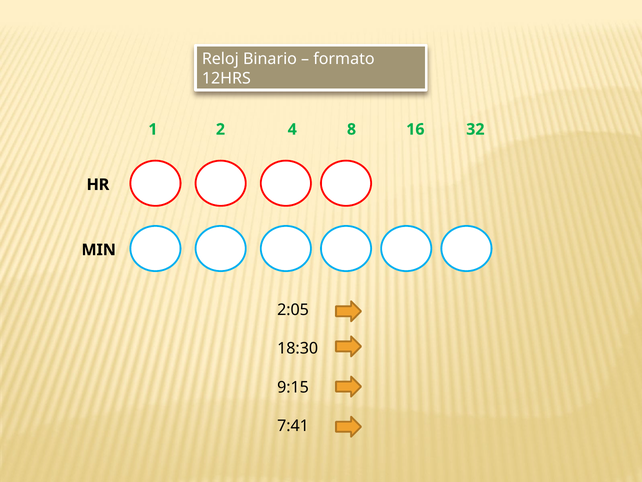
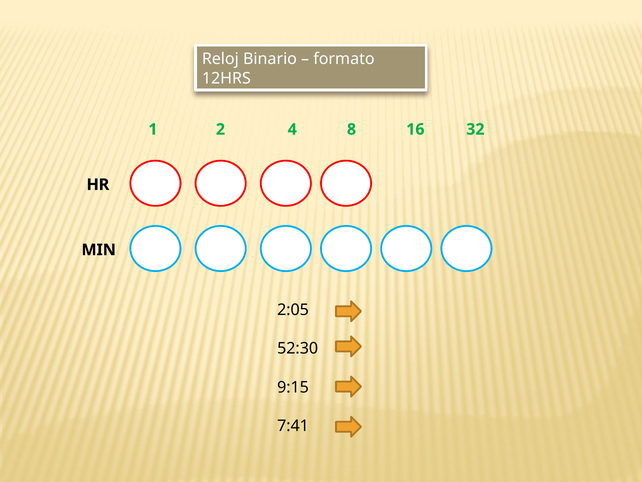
18:30: 18:30 -> 52:30
